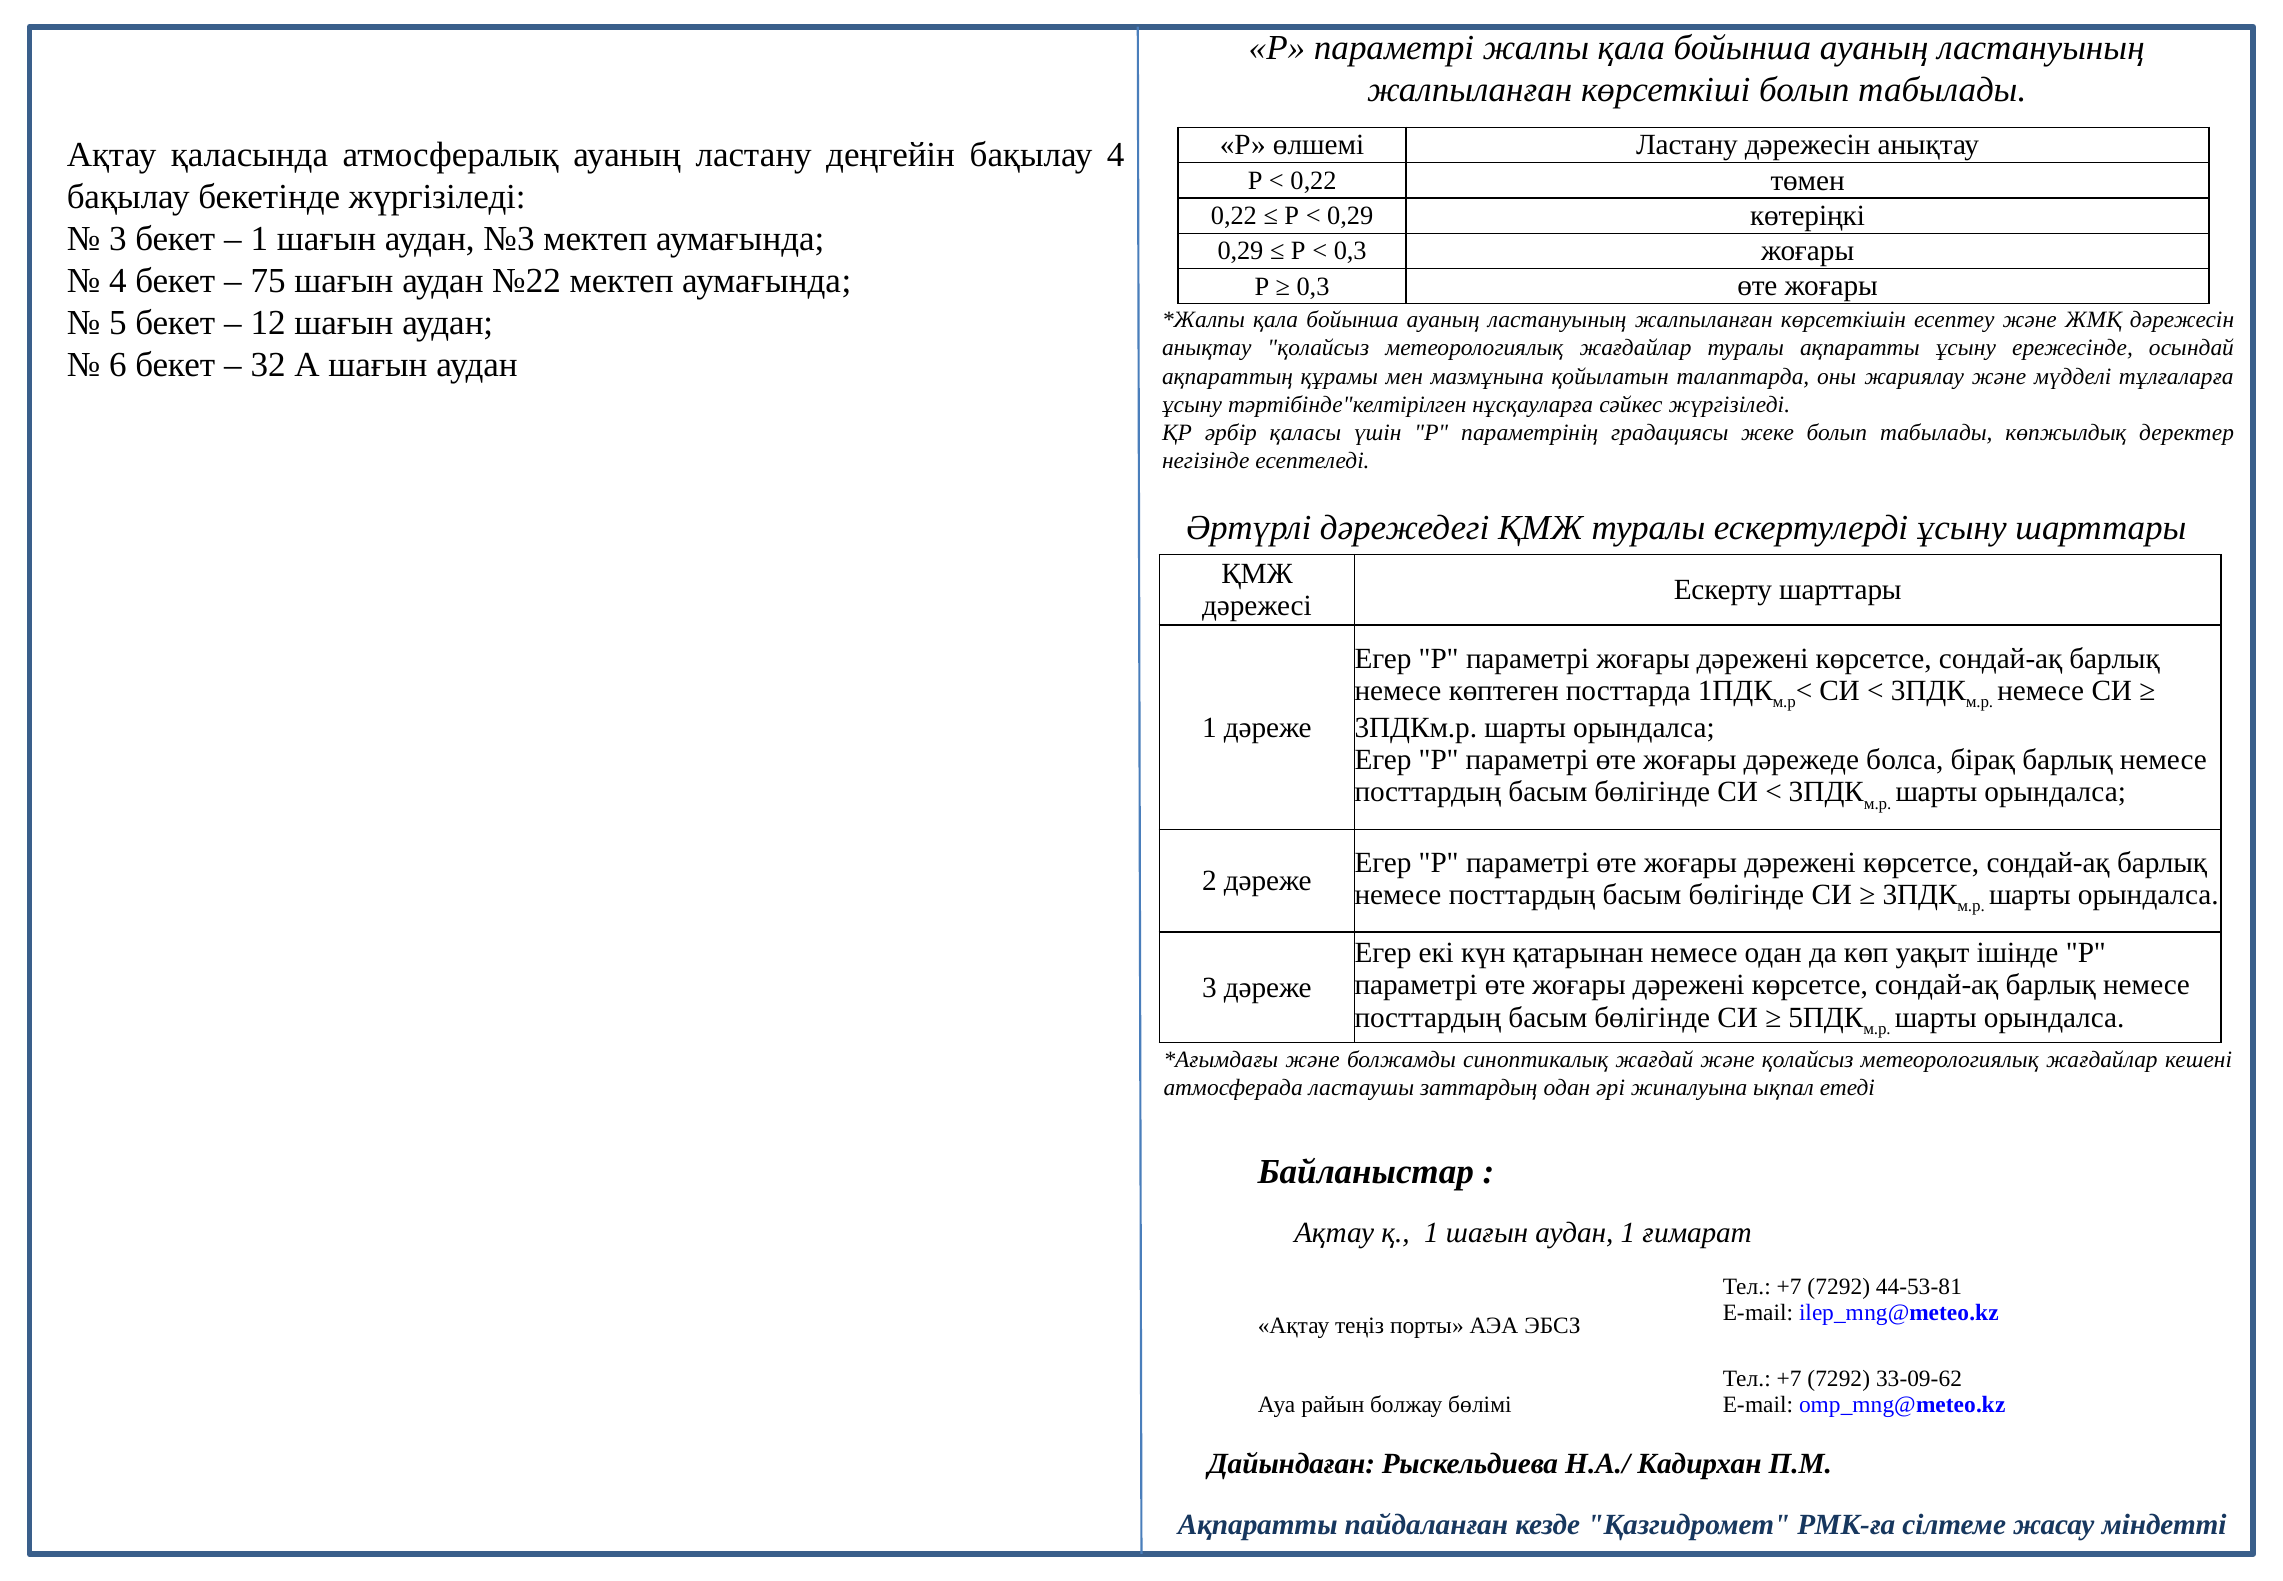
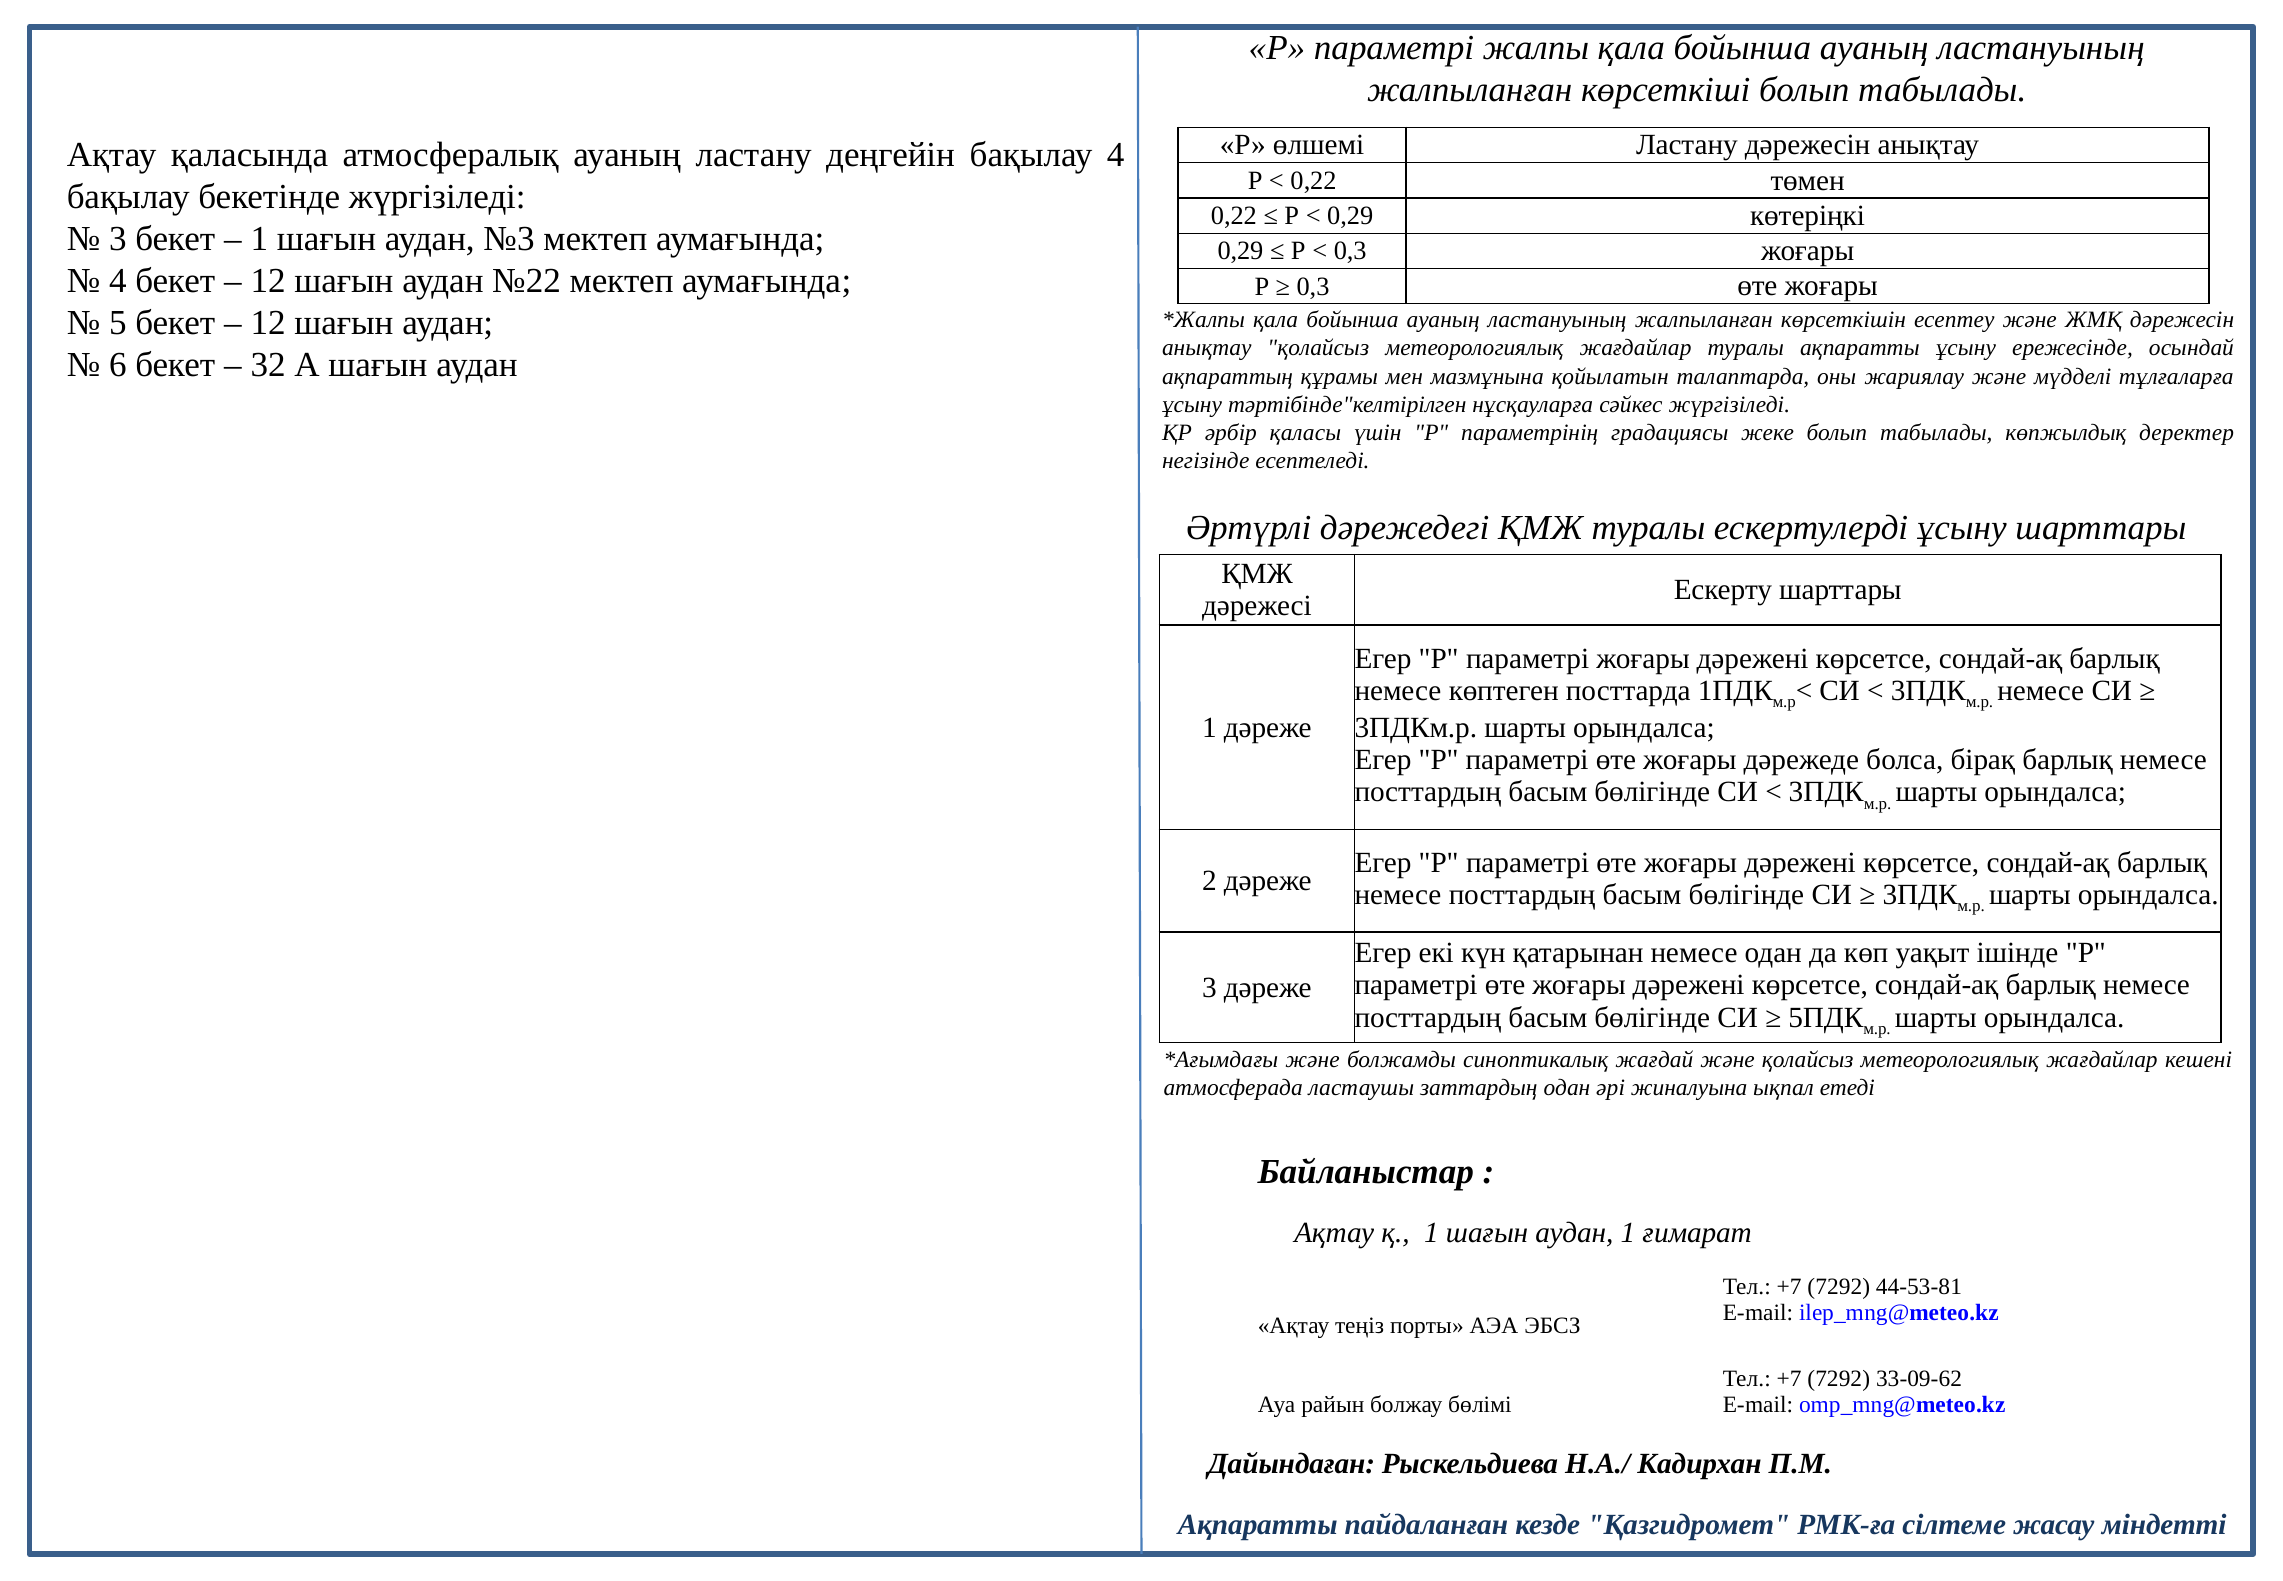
75 at (268, 281): 75 -> 12
